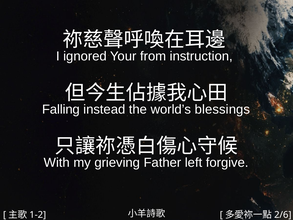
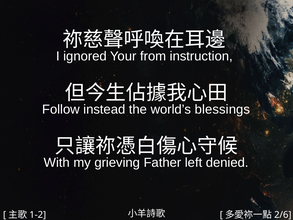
Falling: Falling -> Follow
forgive: forgive -> denied
